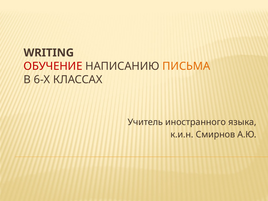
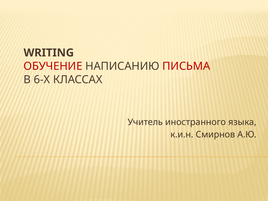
ПИСЬМА colour: orange -> red
